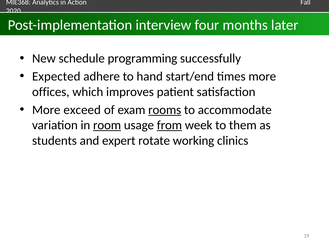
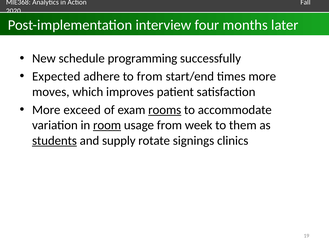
to hand: hand -> from
offices: offices -> moves
from at (169, 125) underline: present -> none
students underline: none -> present
expert: expert -> supply
working: working -> signings
